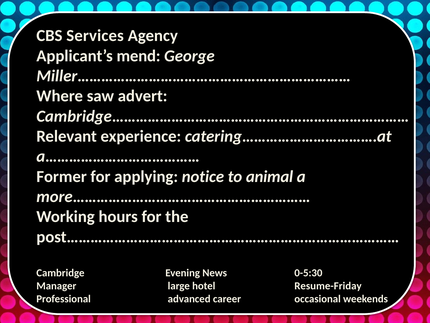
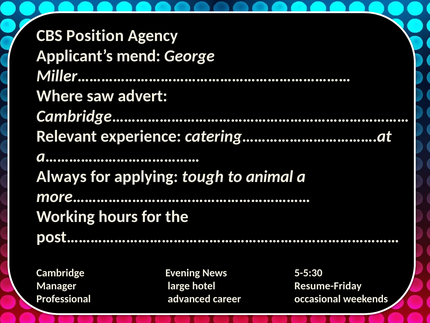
Services: Services -> Position
Former: Former -> Always
notice: notice -> tough
0-5:30: 0-5:30 -> 5-5:30
